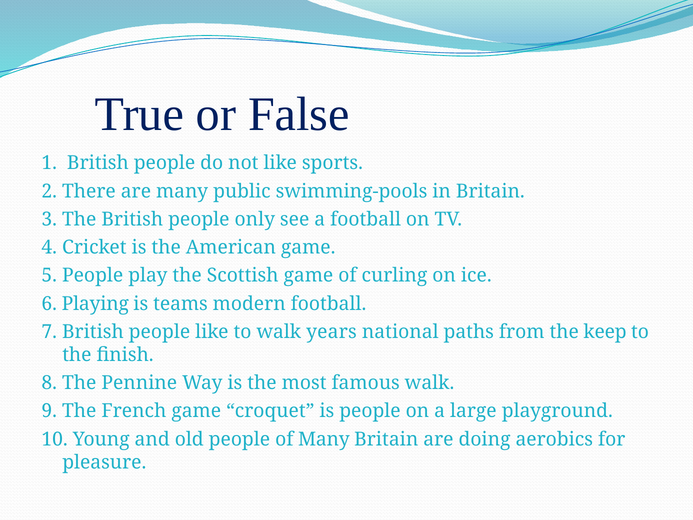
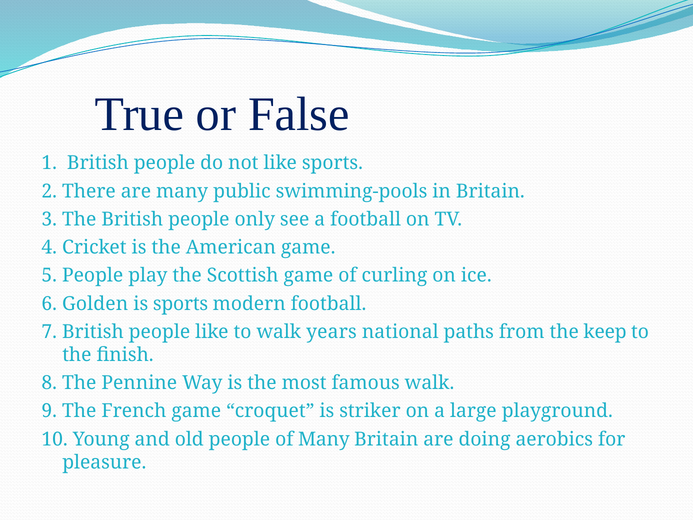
Playing: Playing -> Golden
is teams: teams -> sports
is people: people -> striker
